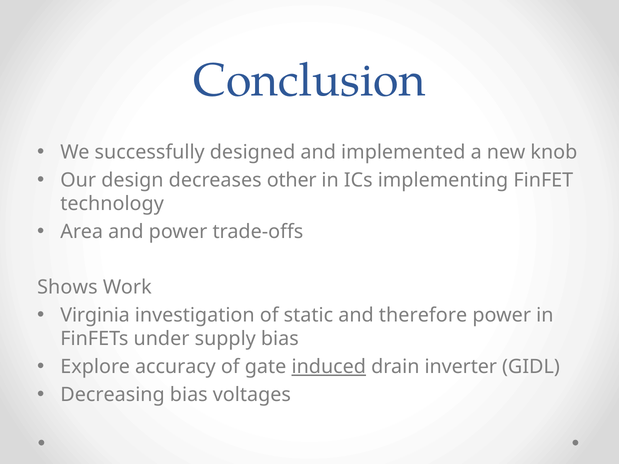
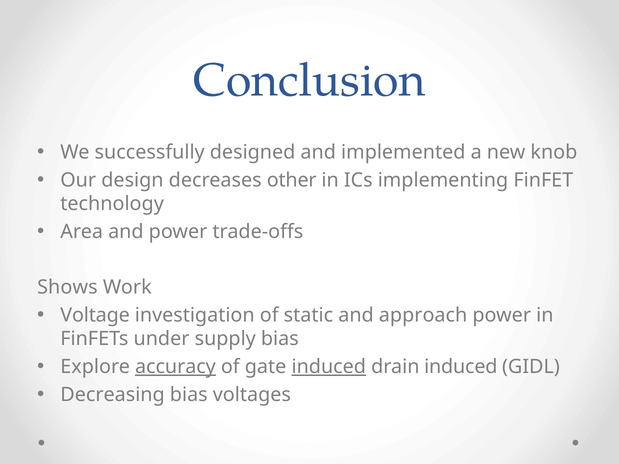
Virginia: Virginia -> Voltage
therefore: therefore -> approach
accuracy underline: none -> present
drain inverter: inverter -> induced
